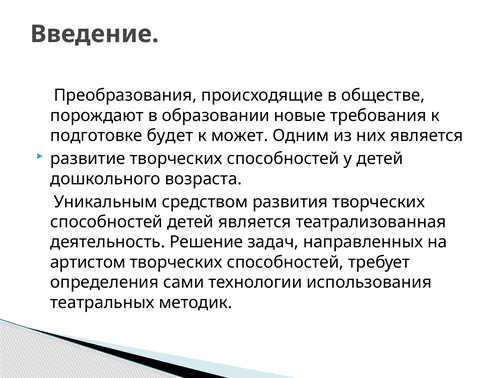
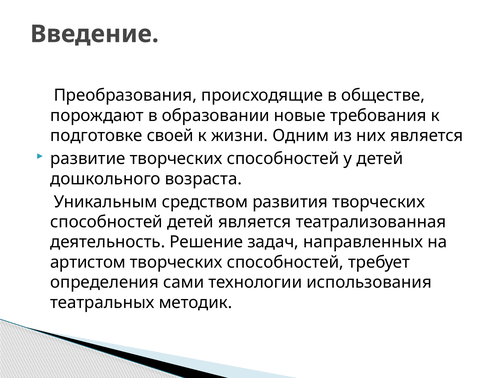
будет: будет -> своей
может: может -> жизни
